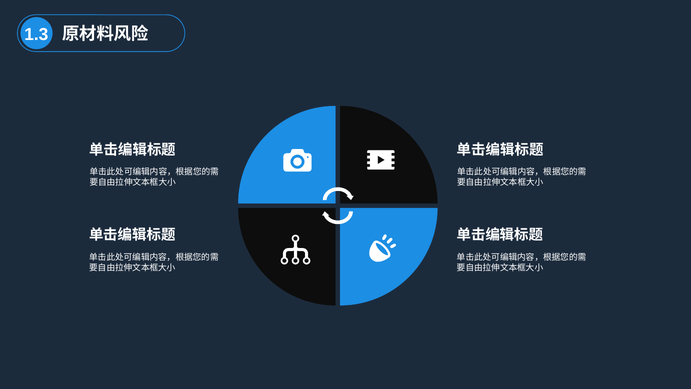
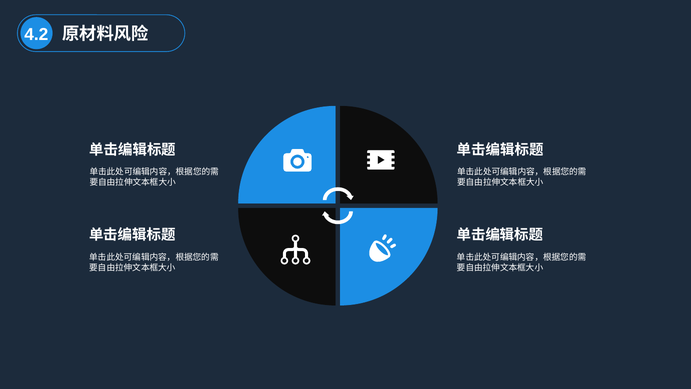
1.3: 1.3 -> 4.2
